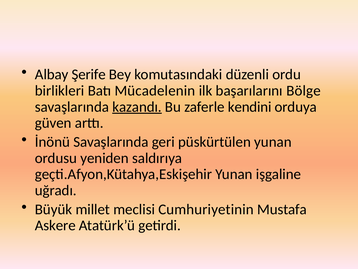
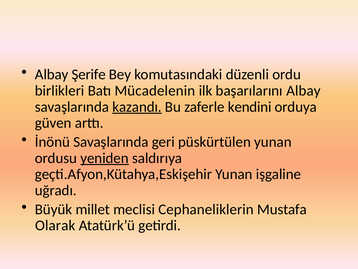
başarılarını Bölge: Bölge -> Albay
yeniden underline: none -> present
Cumhuriyetinin: Cumhuriyetinin -> Cephaneliklerin
Askere: Askere -> Olarak
